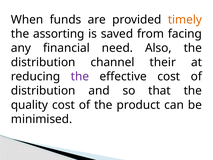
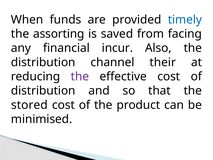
timely colour: orange -> blue
need: need -> incur
quality: quality -> stored
